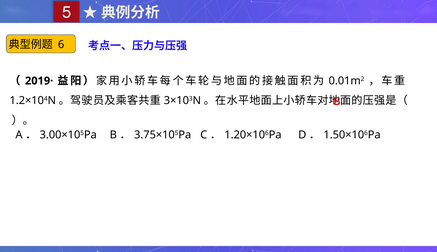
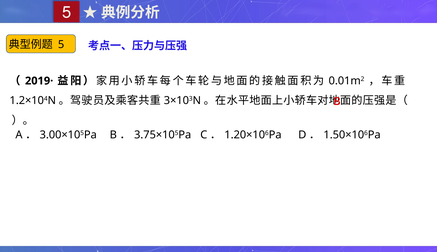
6 at (61, 45): 6 -> 5
